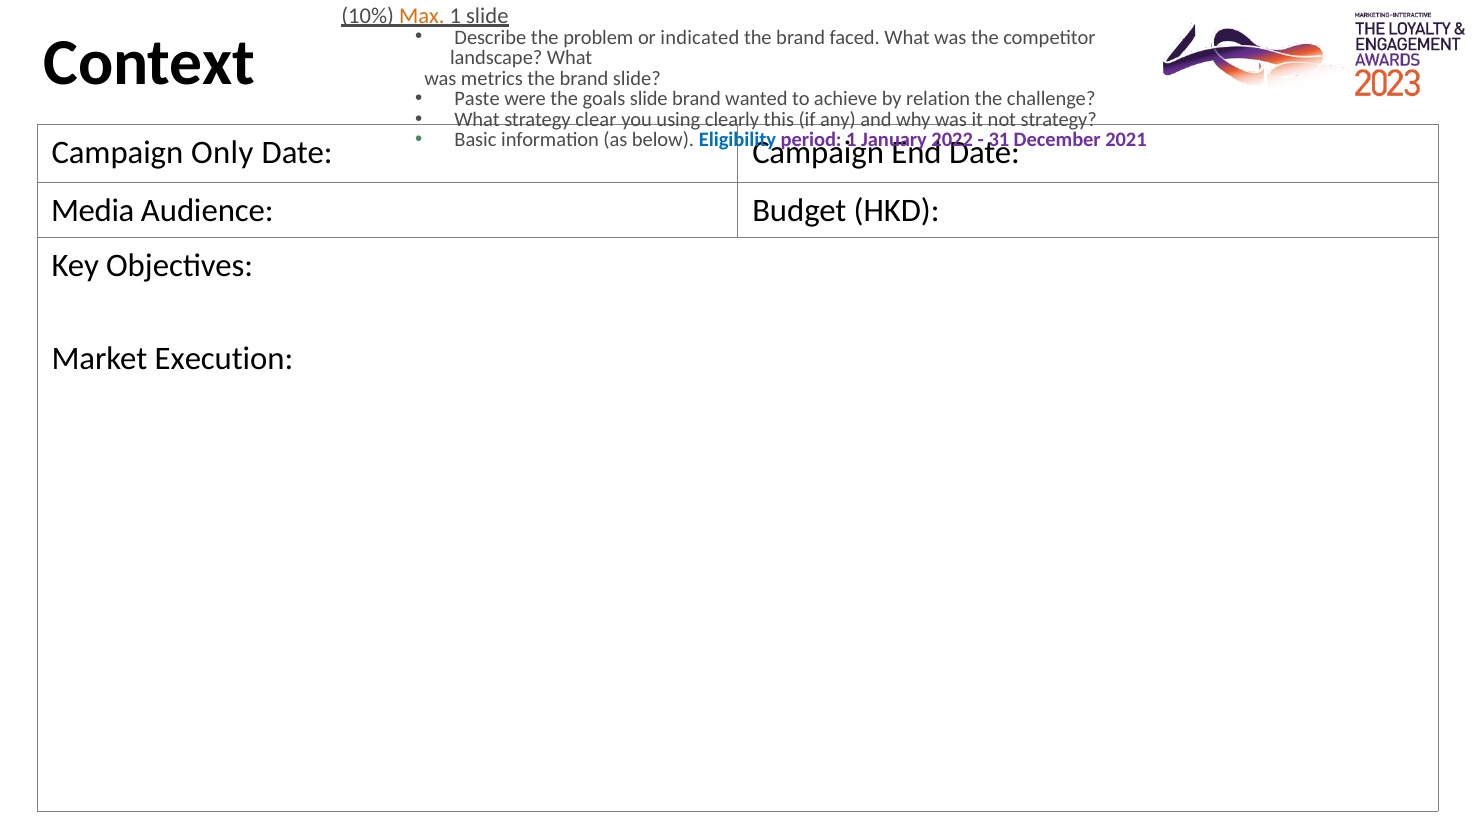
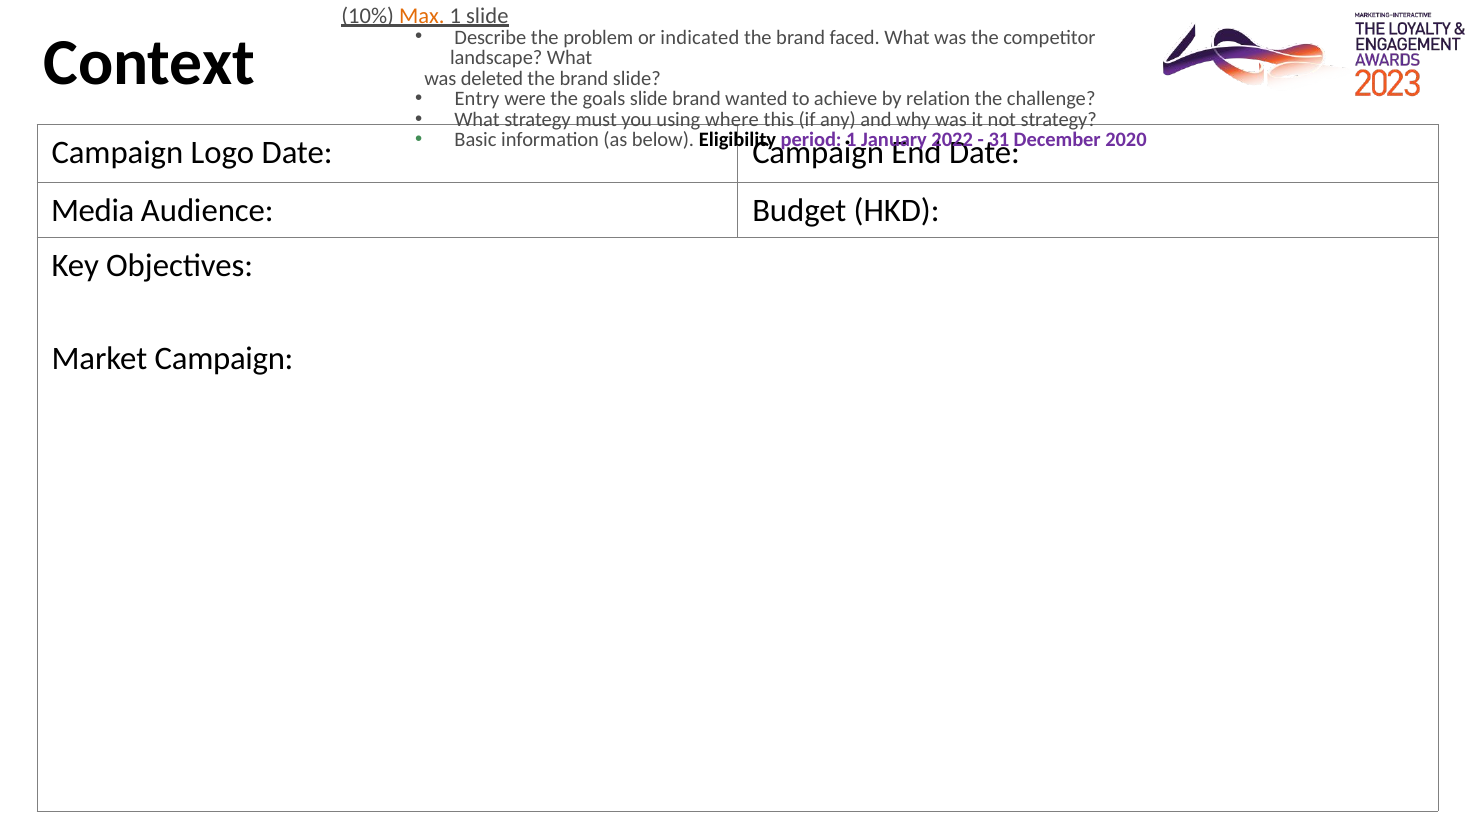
metrics: metrics -> deleted
Paste: Paste -> Entry
clear: clear -> must
clearly: clearly -> where
Eligibility colour: blue -> black
2021: 2021 -> 2020
Only: Only -> Logo
Market Execution: Execution -> Campaign
